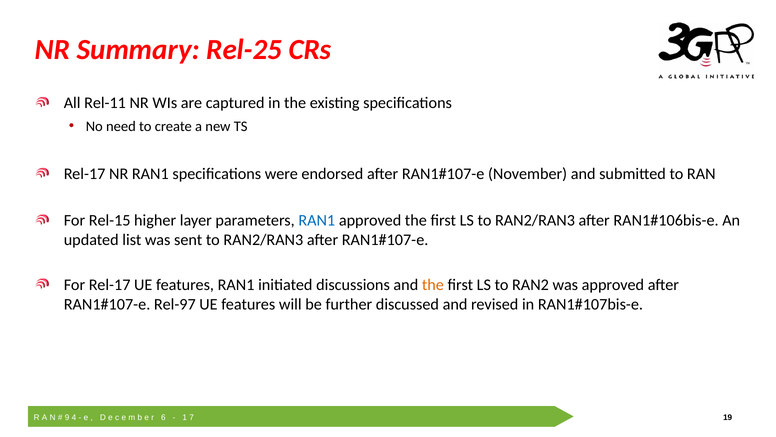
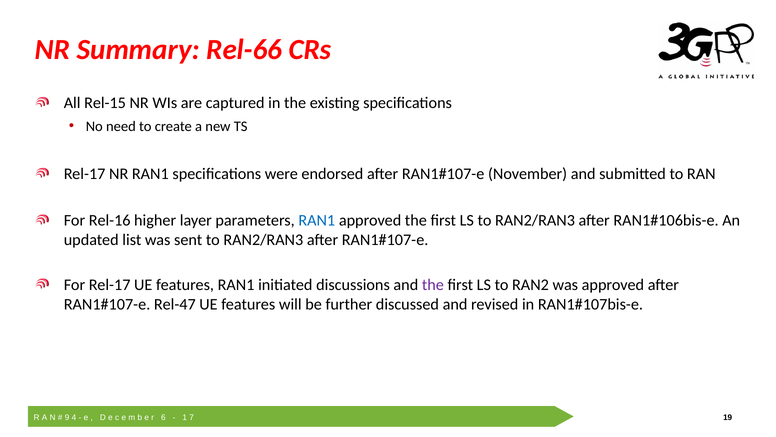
Rel-25: Rel-25 -> Rel-66
Rel-11: Rel-11 -> Rel-15
Rel-15: Rel-15 -> Rel-16
the at (433, 284) colour: orange -> purple
Rel-97: Rel-97 -> Rel-47
